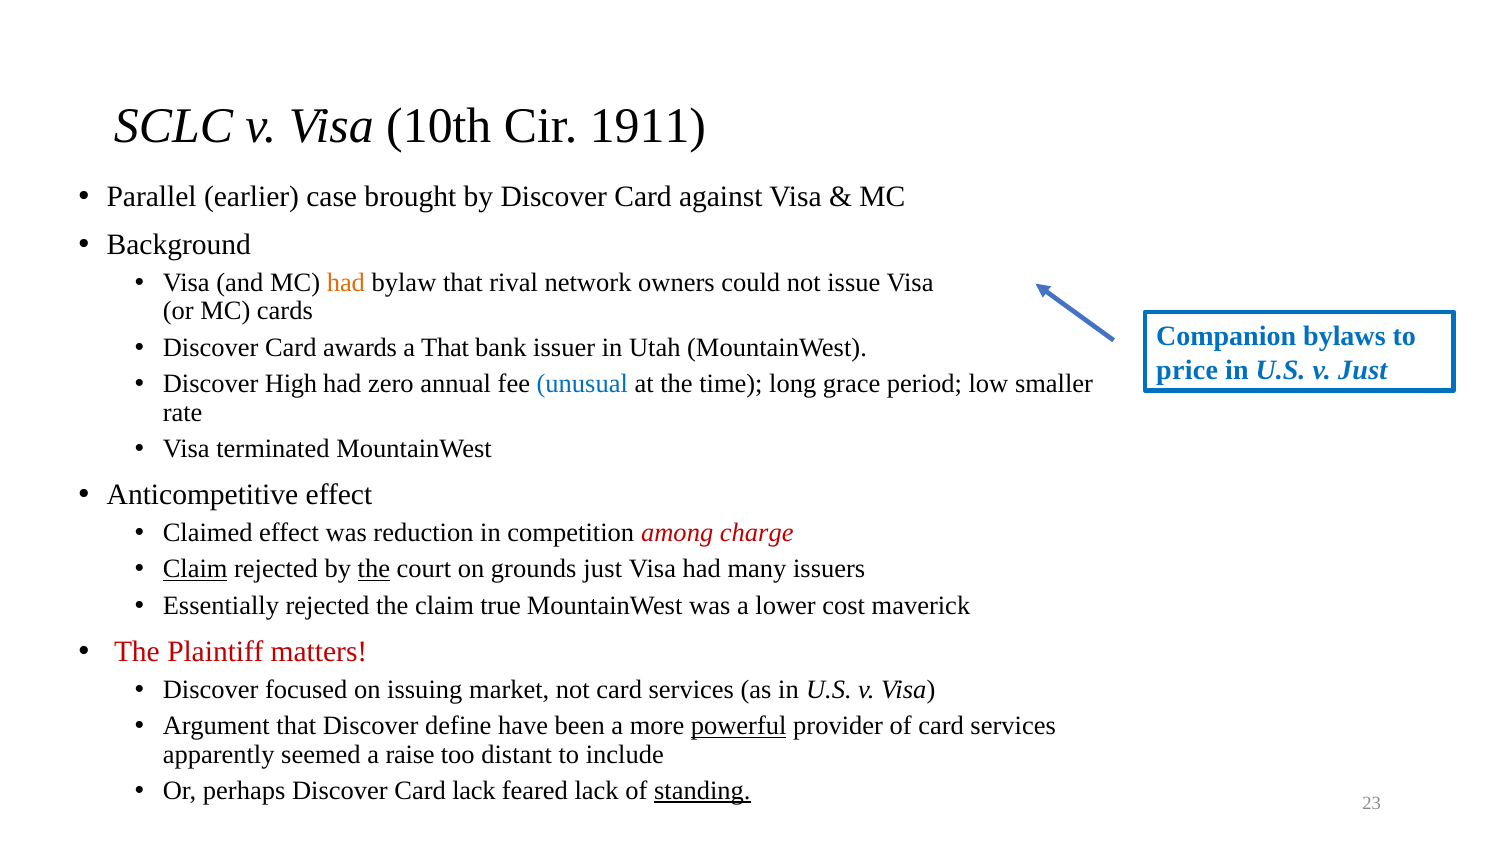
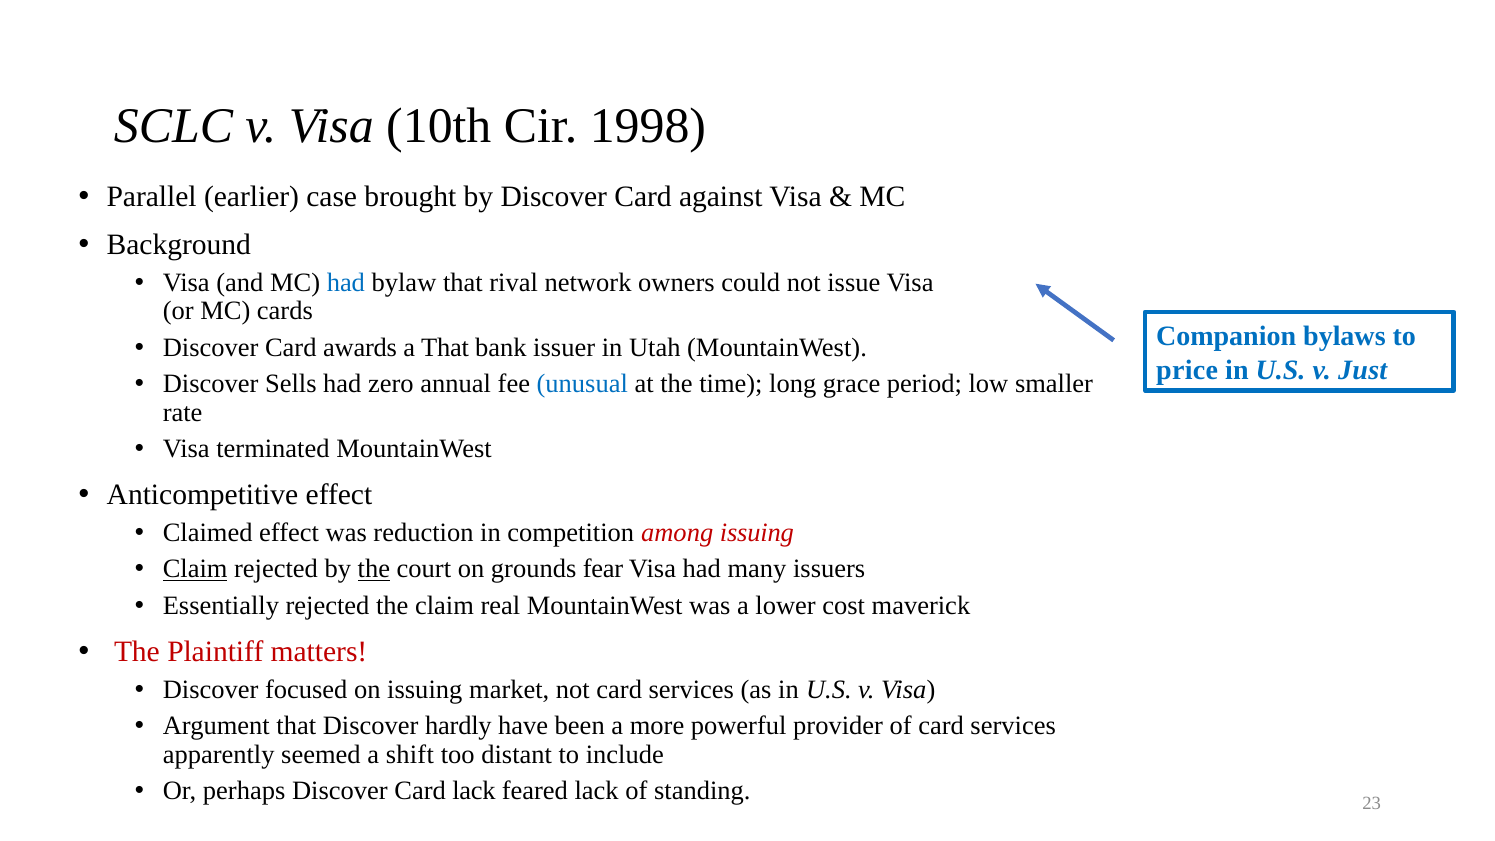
1911: 1911 -> 1998
had at (346, 283) colour: orange -> blue
High: High -> Sells
among charge: charge -> issuing
grounds just: just -> fear
true: true -> real
define: define -> hardly
powerful underline: present -> none
raise: raise -> shift
standing underline: present -> none
